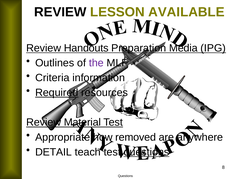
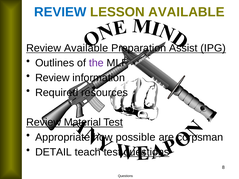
REVIEW at (60, 12) colour: black -> blue
Review Handouts: Handouts -> Available
Media: Media -> Assist
Criteria at (52, 78): Criteria -> Review
Required underline: present -> none
removed: removed -> possible
anywhere: anywhere -> corpsman
